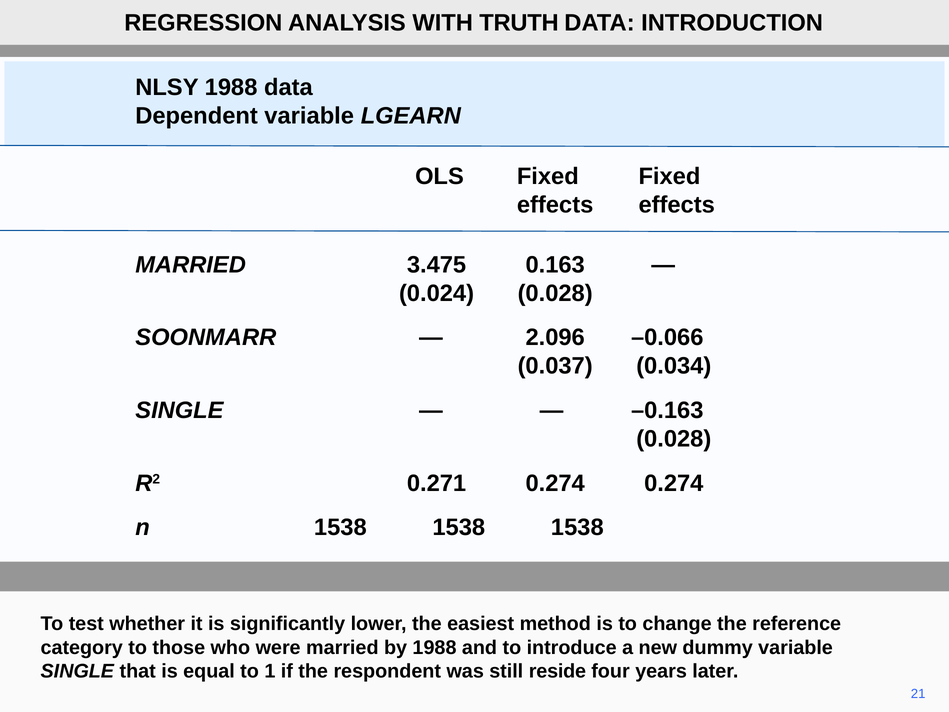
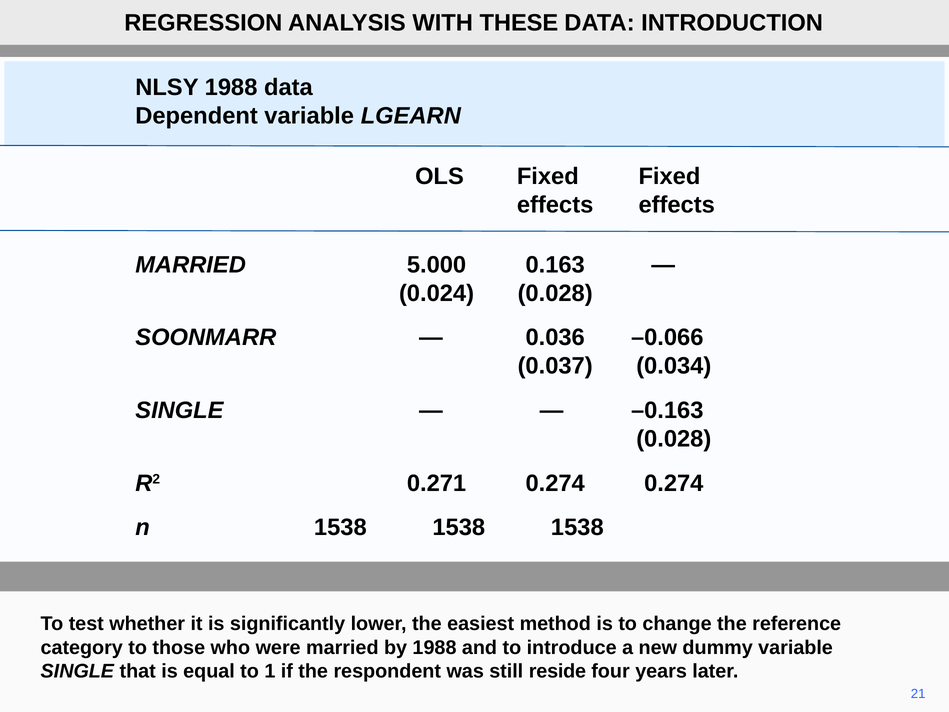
TRUTH: TRUTH -> THESE
3.475: 3.475 -> 5.000
2.096: 2.096 -> 0.036
